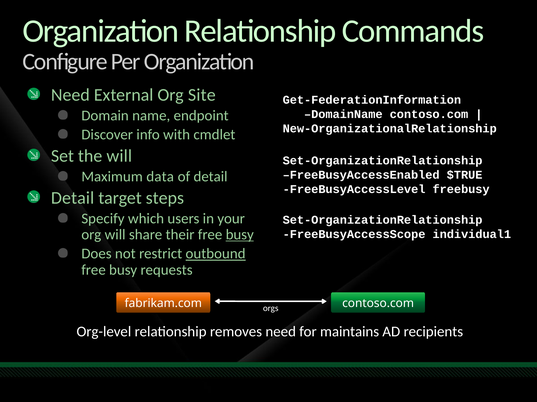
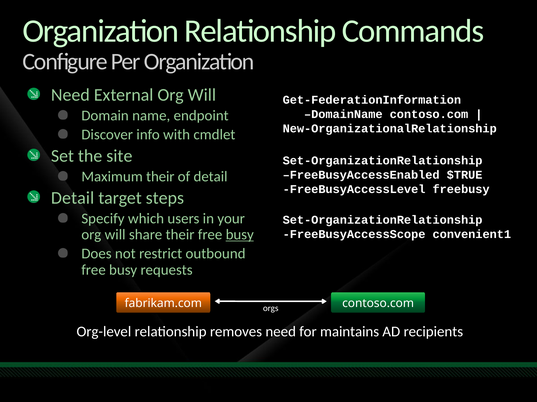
External Org Site: Site -> Will
the will: will -> site
Maximum data: data -> their
individual1: individual1 -> convenient1
outbound underline: present -> none
